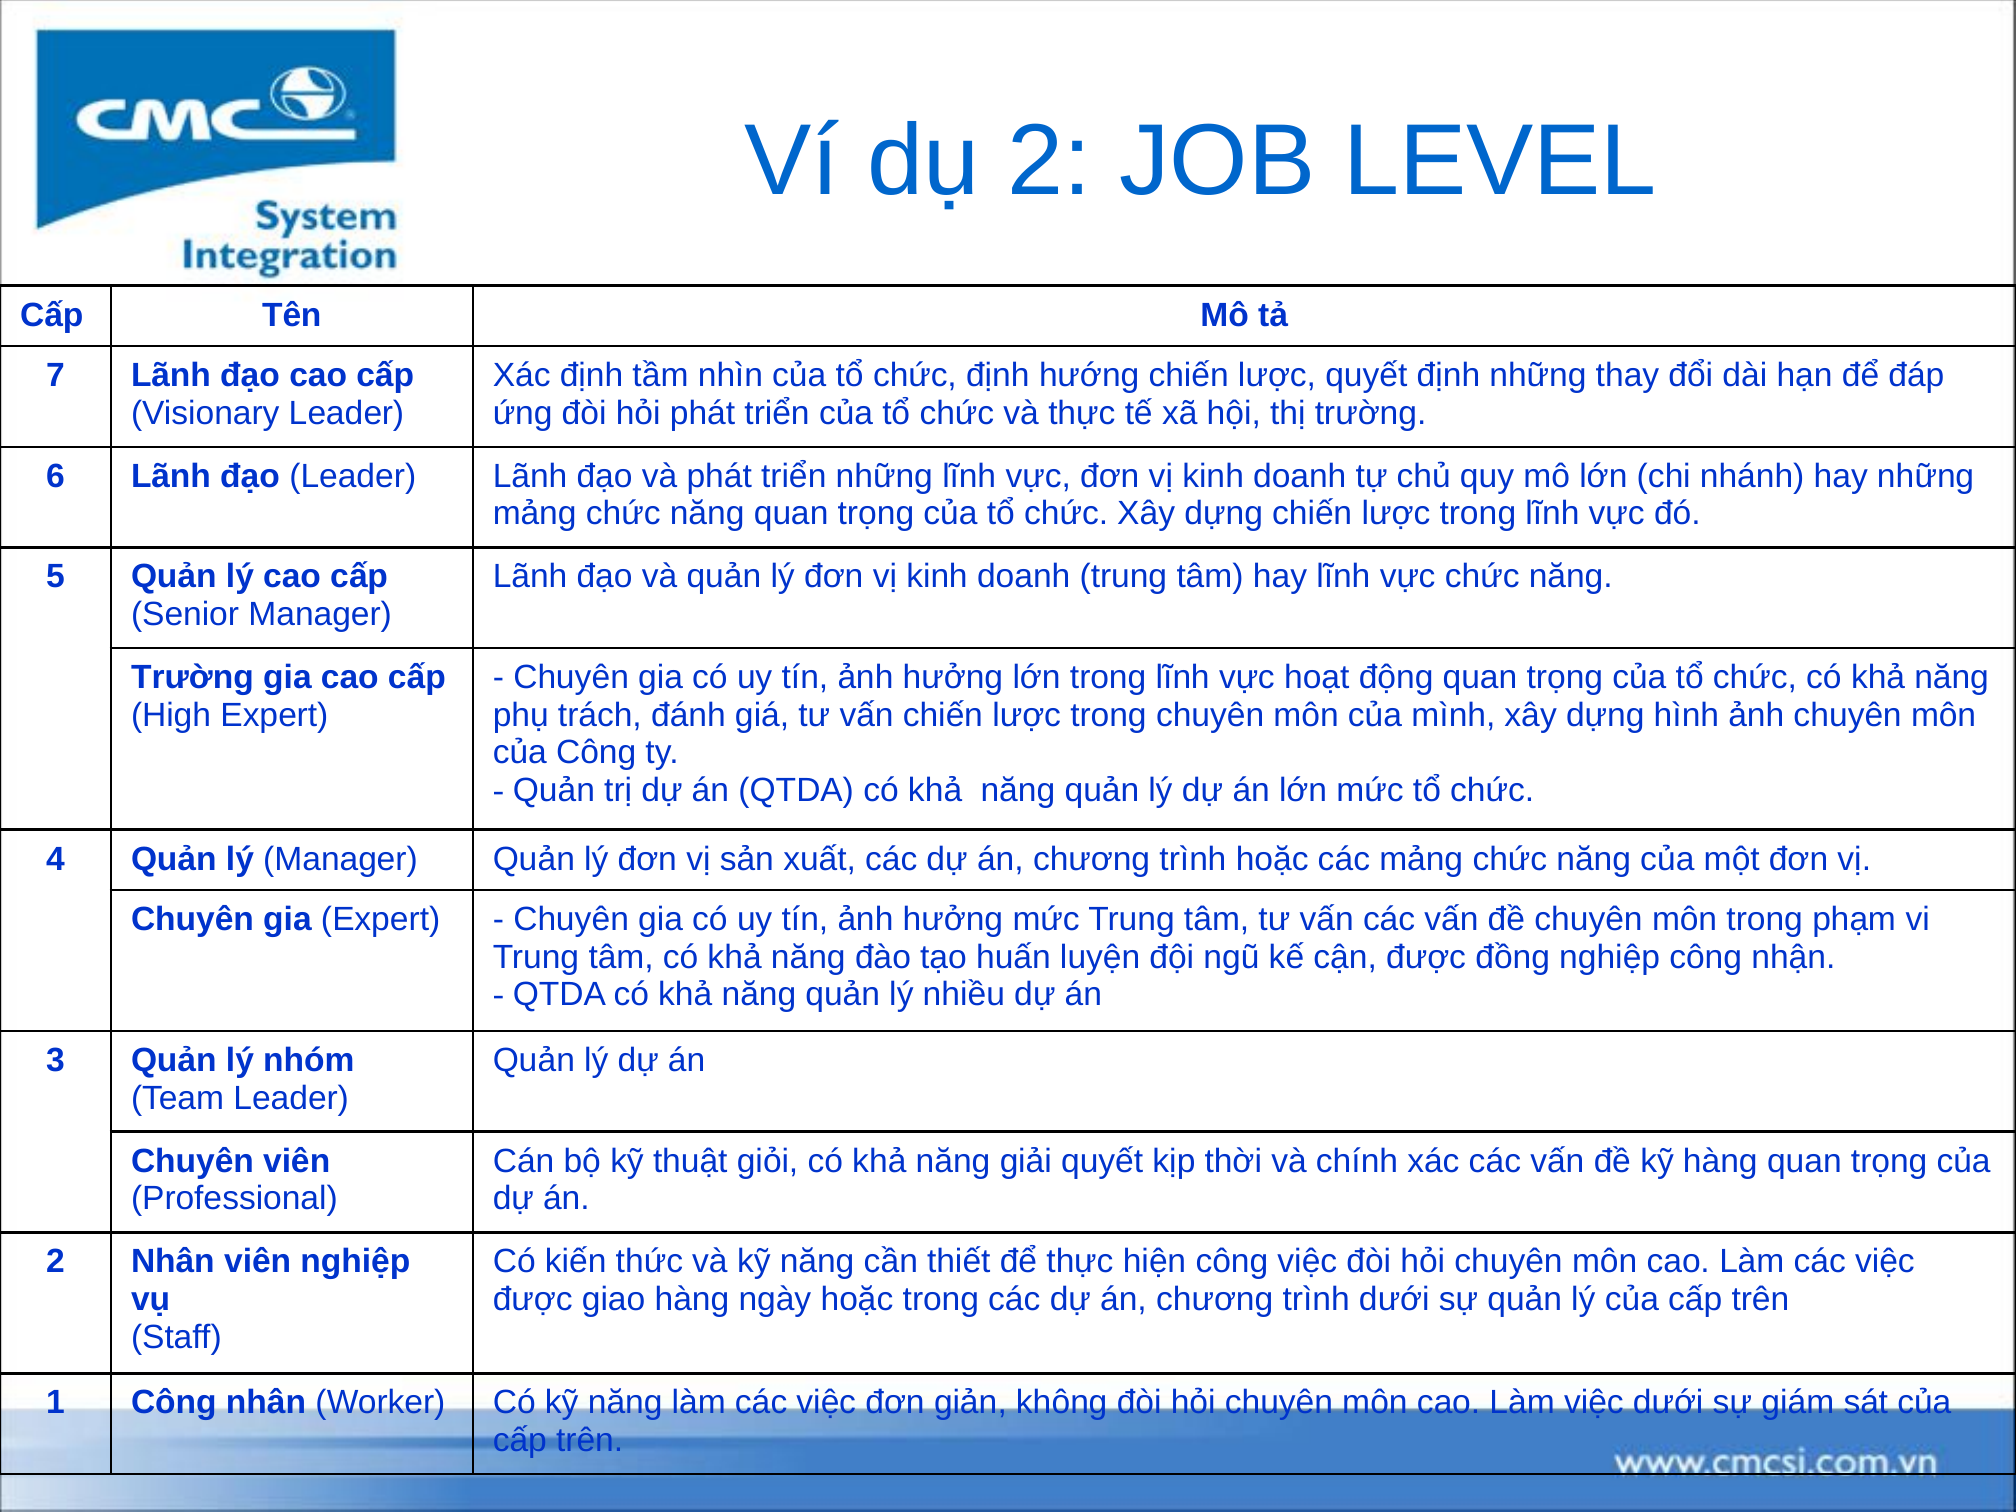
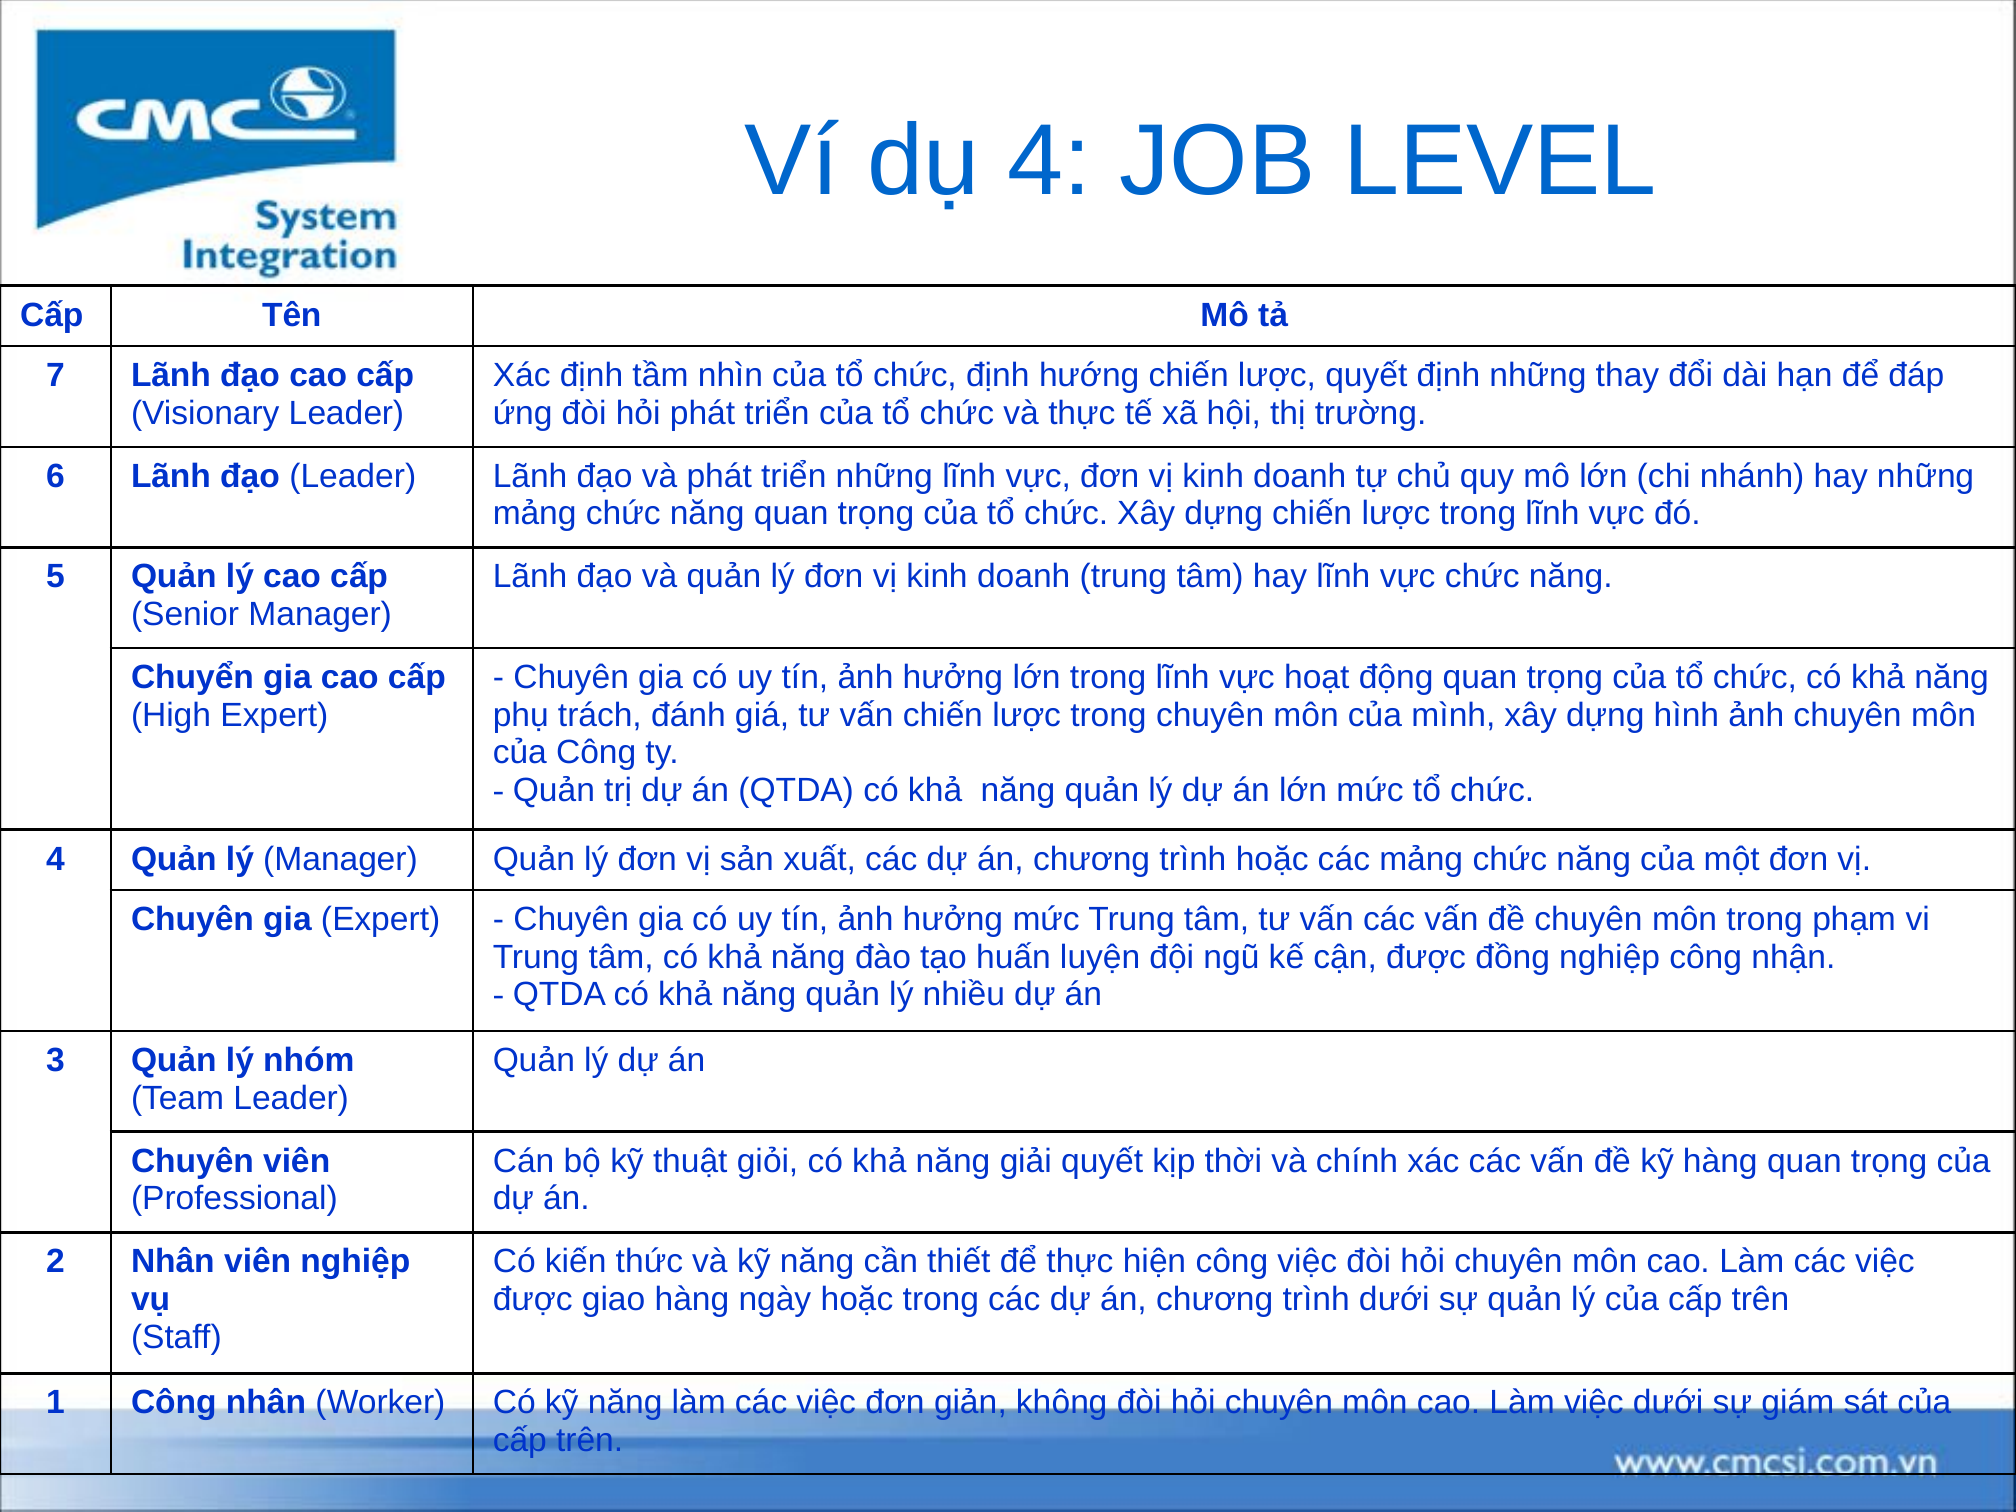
dụ 2: 2 -> 4
Trường at (192, 678): Trường -> Chuyển
